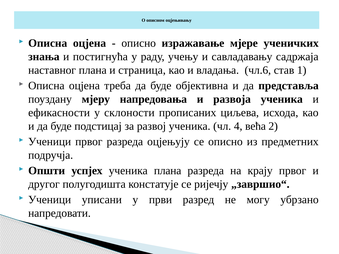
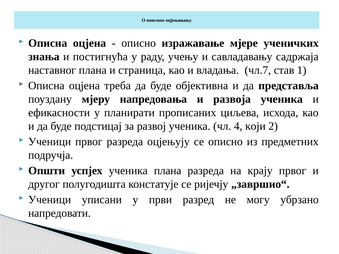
чл.6: чл.6 -> чл.7
склоности: склоности -> планирати
већа: већа -> који
